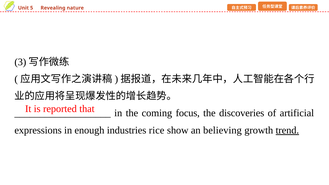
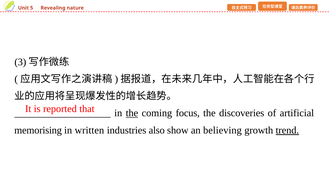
the at (132, 113) underline: none -> present
expressions: expressions -> memorising
enough: enough -> written
rice: rice -> also
